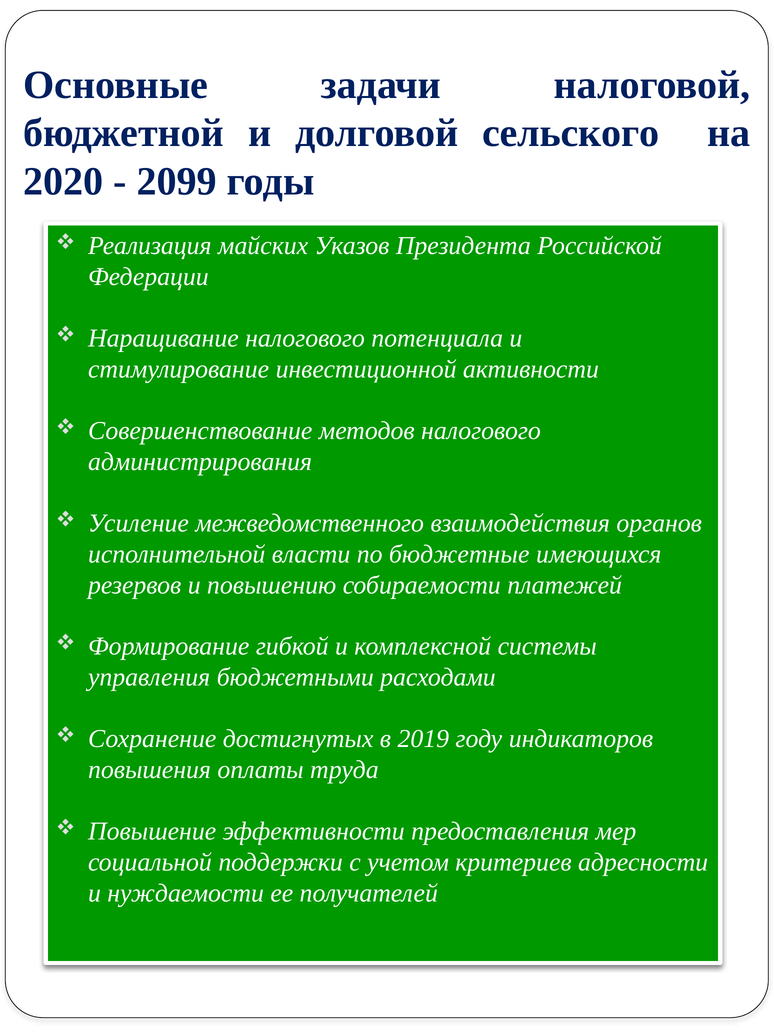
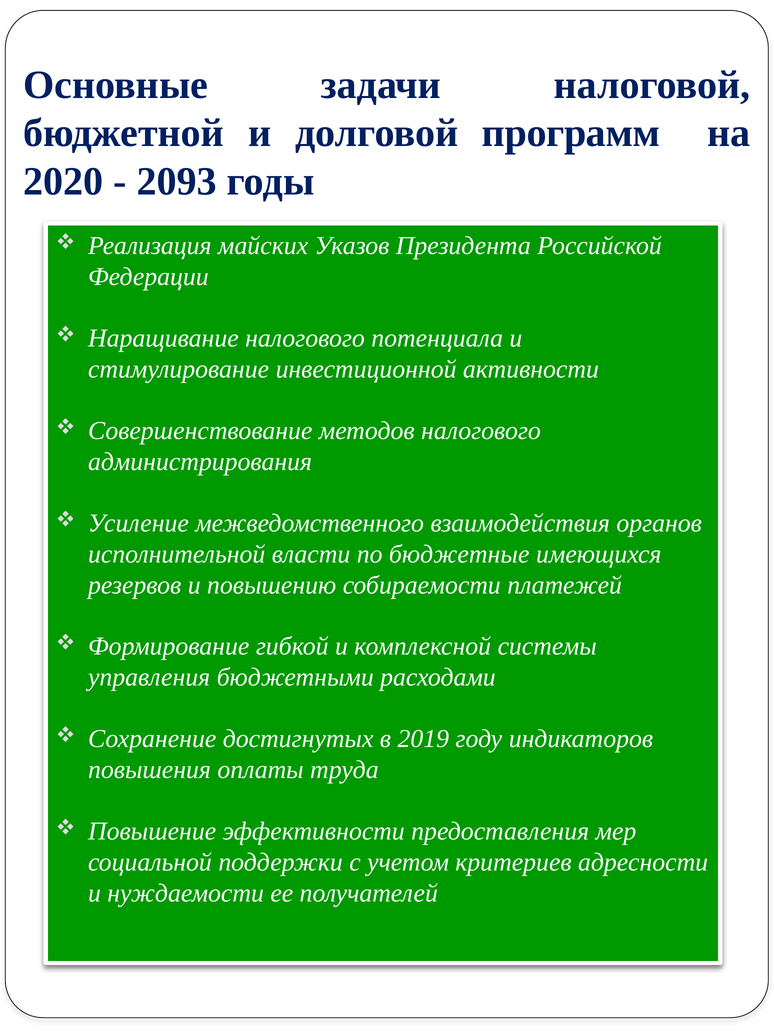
сельского: сельского -> программ
2099: 2099 -> 2093
